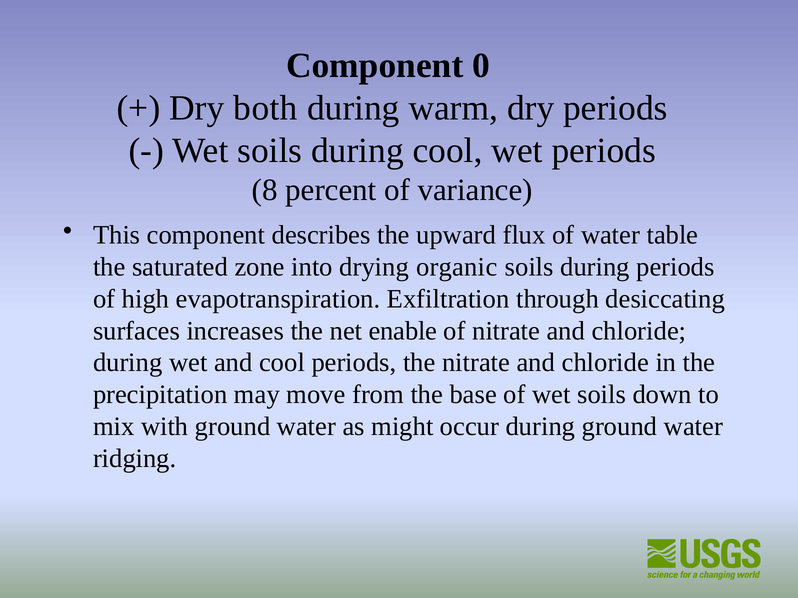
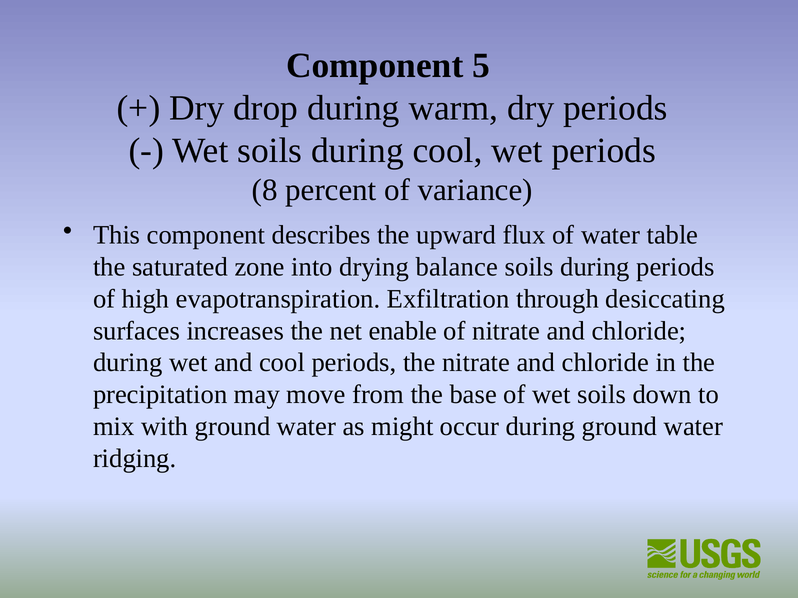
0: 0 -> 5
both: both -> drop
organic: organic -> balance
